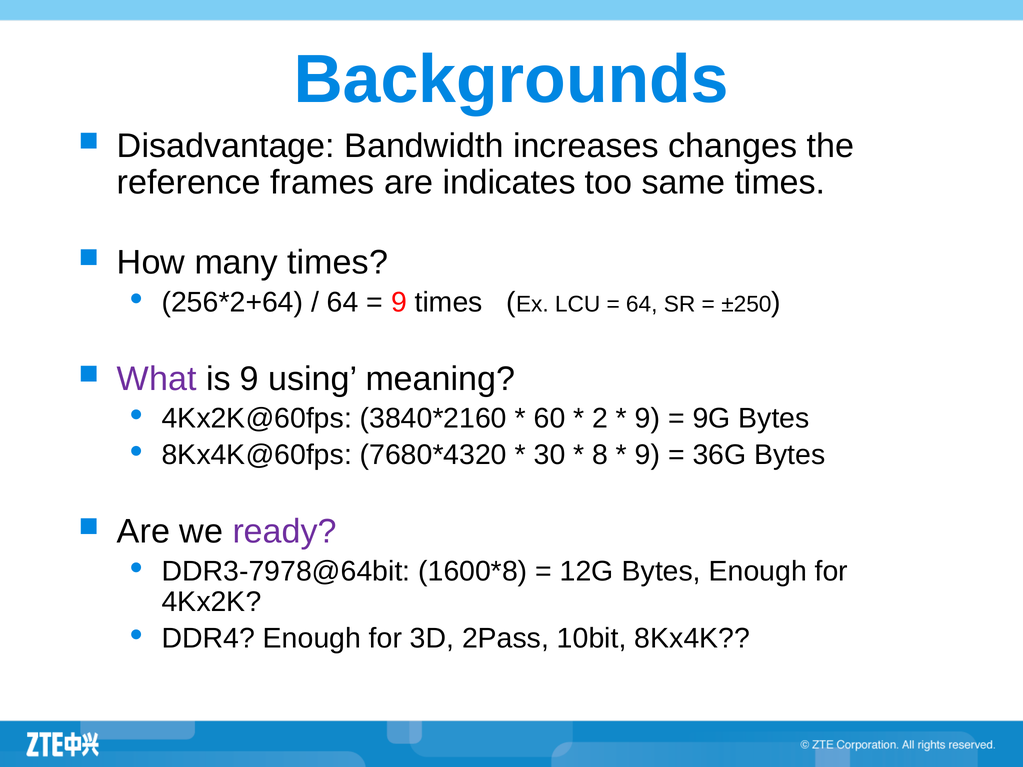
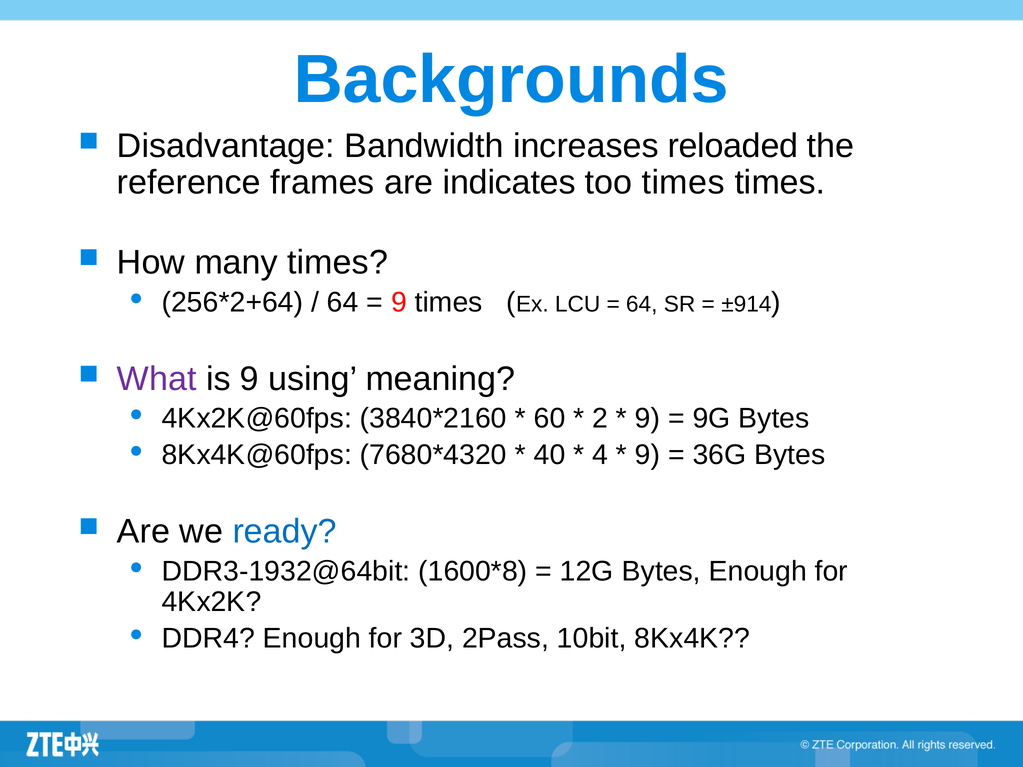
changes: changes -> reloaded
too same: same -> times
±250: ±250 -> ±914
30: 30 -> 40
8: 8 -> 4
ready colour: purple -> blue
DDR3-7978@64bit: DDR3-7978@64bit -> DDR3-1932@64bit
